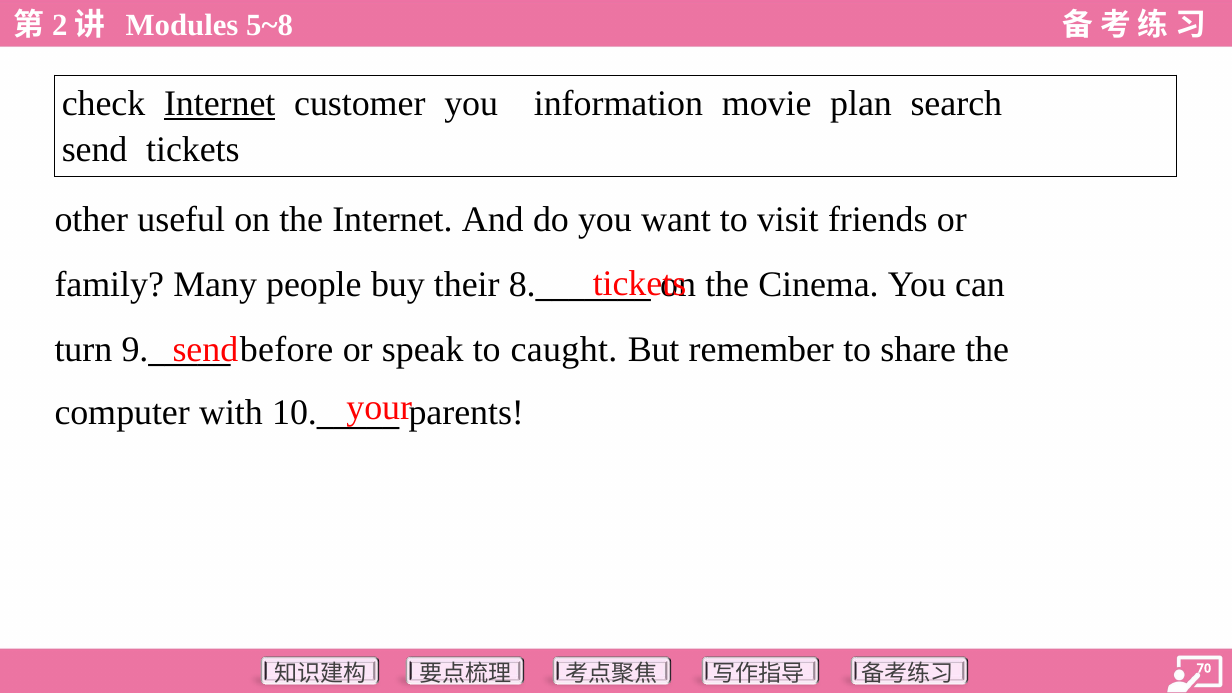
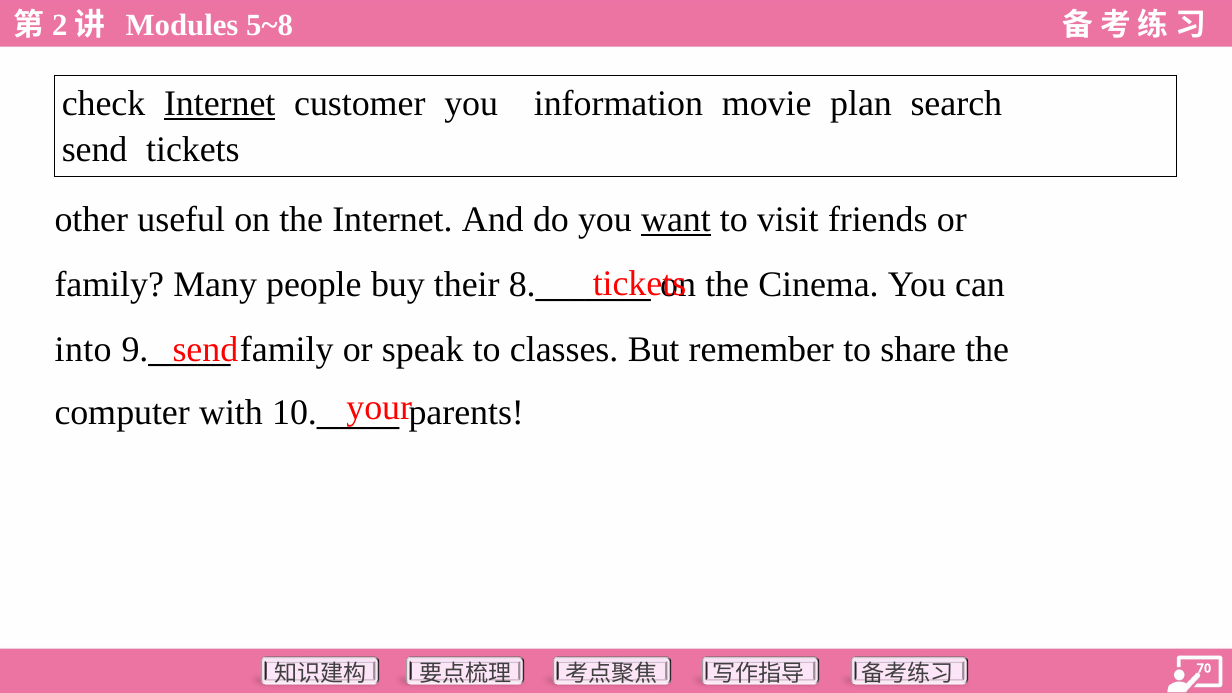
want underline: none -> present
turn: turn -> into
before at (287, 350): before -> family
caught: caught -> classes
